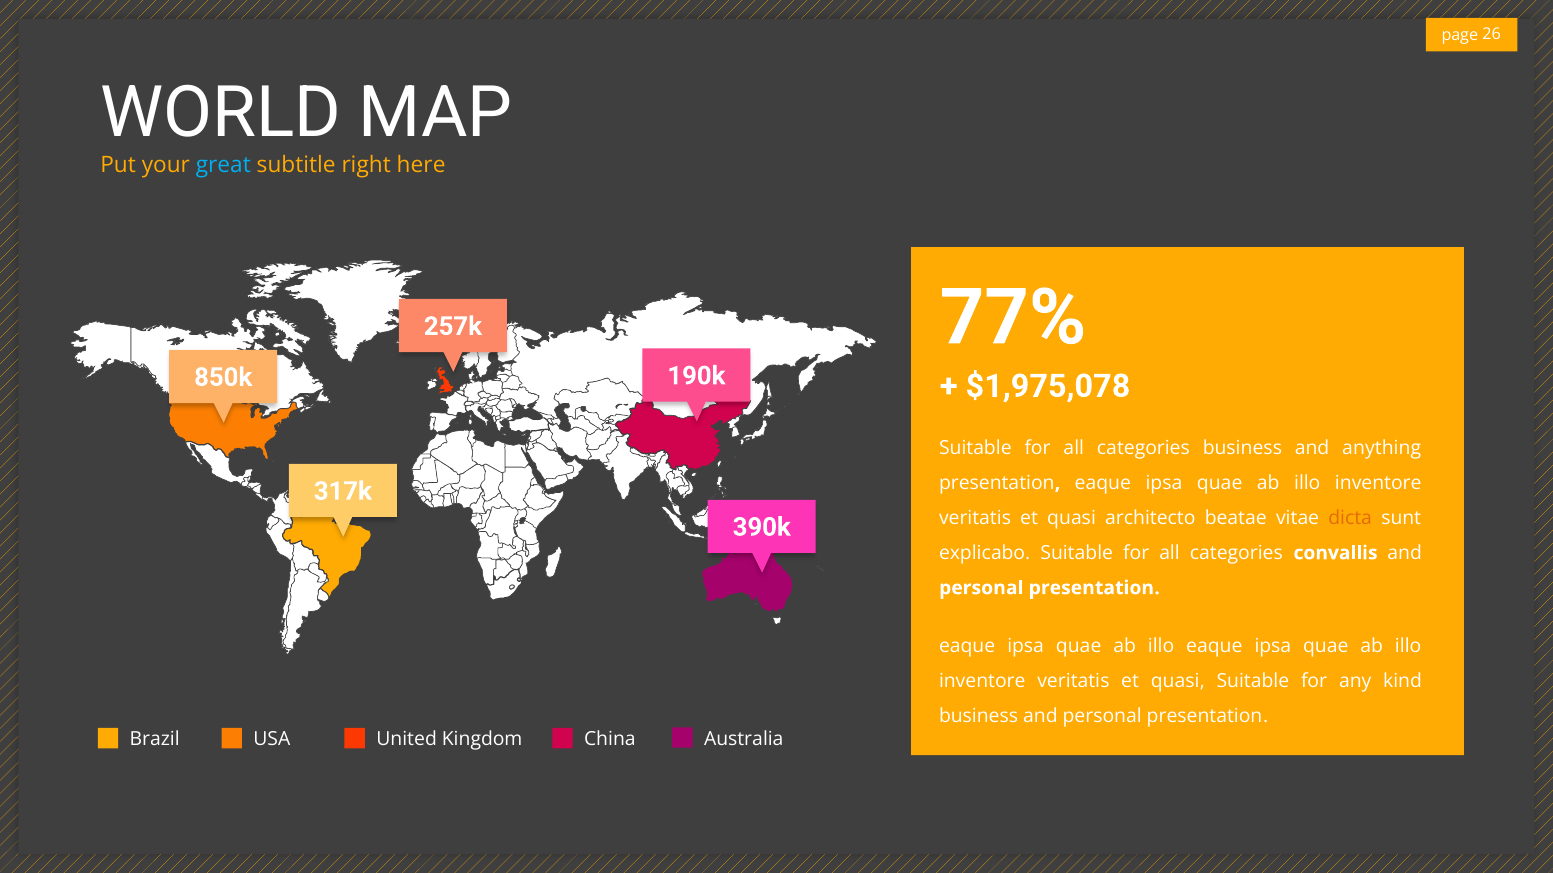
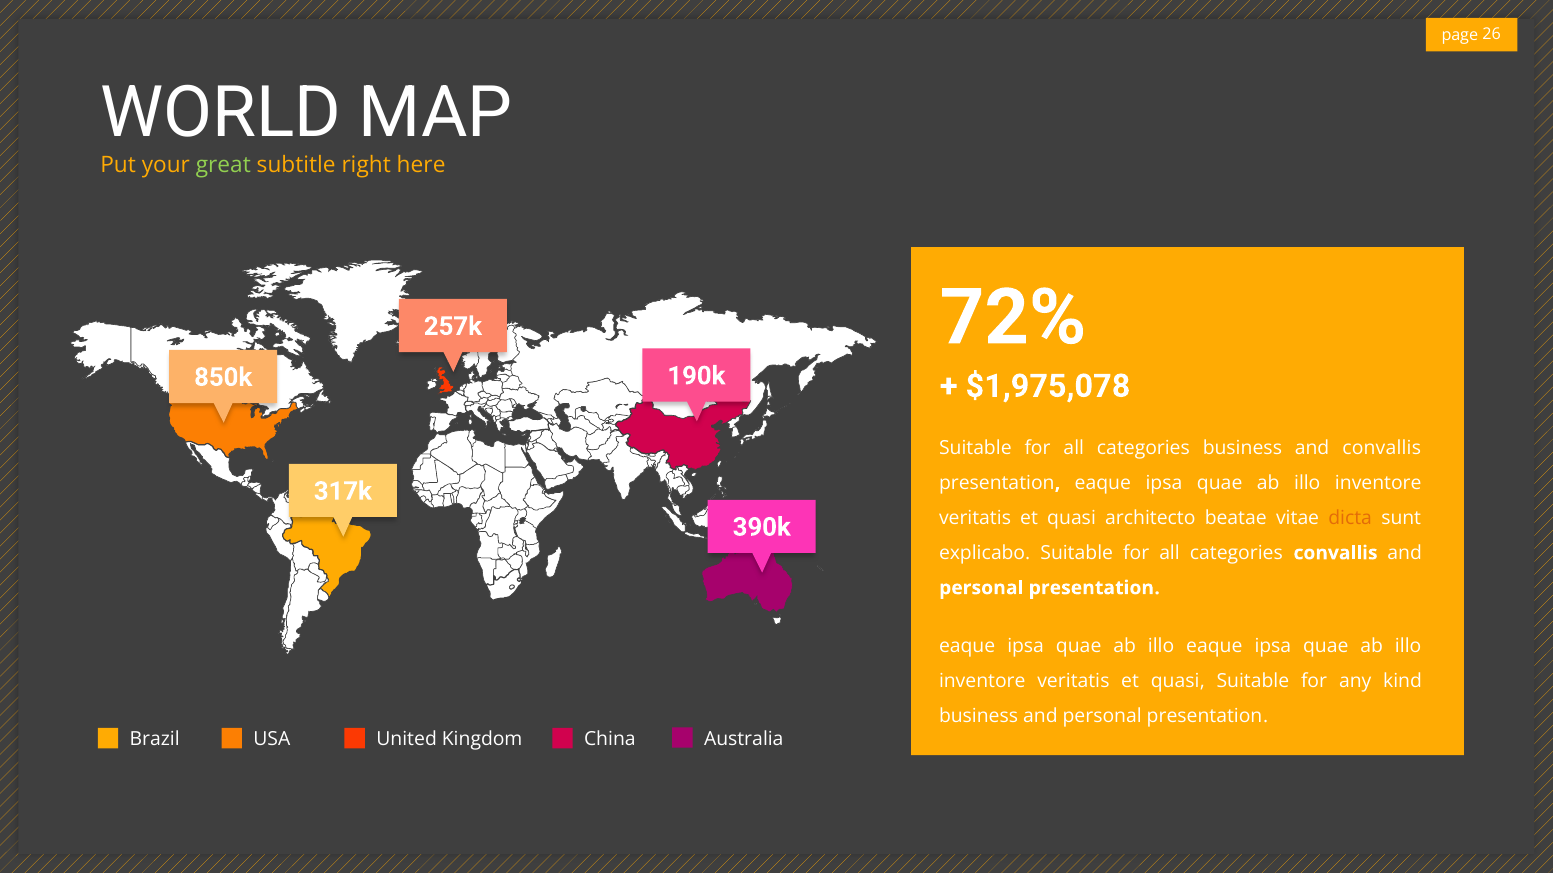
great colour: light blue -> light green
77%: 77% -> 72%
and anything: anything -> convallis
